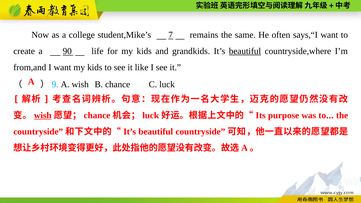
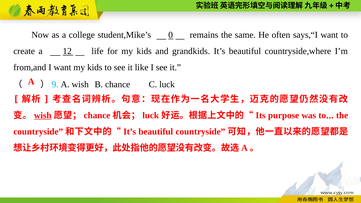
7: 7 -> 0
90: 90 -> 12
beautiful at (245, 51) underline: present -> none
